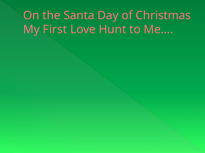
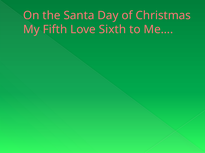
First: First -> Fifth
Hunt: Hunt -> Sixth
